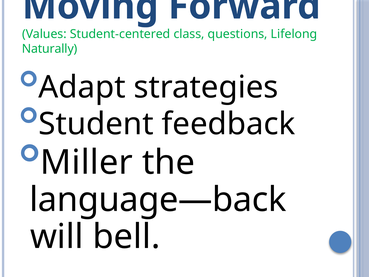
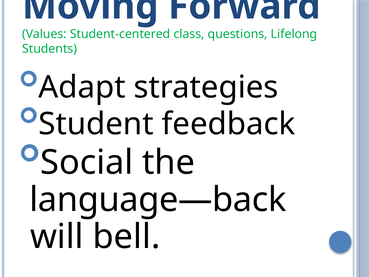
Naturally: Naturally -> Students
Miller: Miller -> Social
